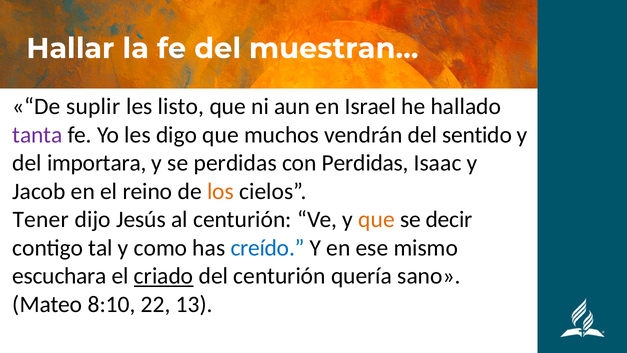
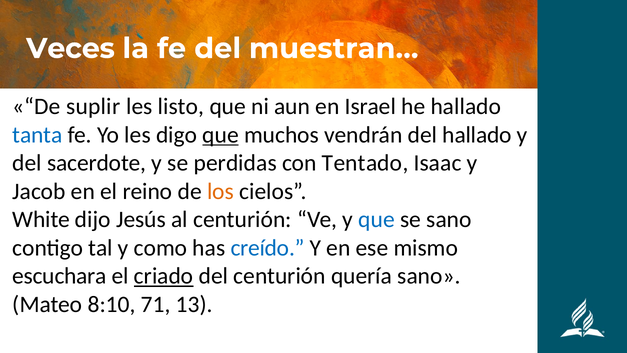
Hallar: Hallar -> Veces
tanta colour: purple -> blue
que at (221, 135) underline: none -> present
del sentido: sentido -> hallado
importara: importara -> sacerdote
con Perdidas: Perdidas -> Tentado
Tener: Tener -> White
que at (377, 219) colour: orange -> blue
se decir: decir -> sano
22: 22 -> 71
